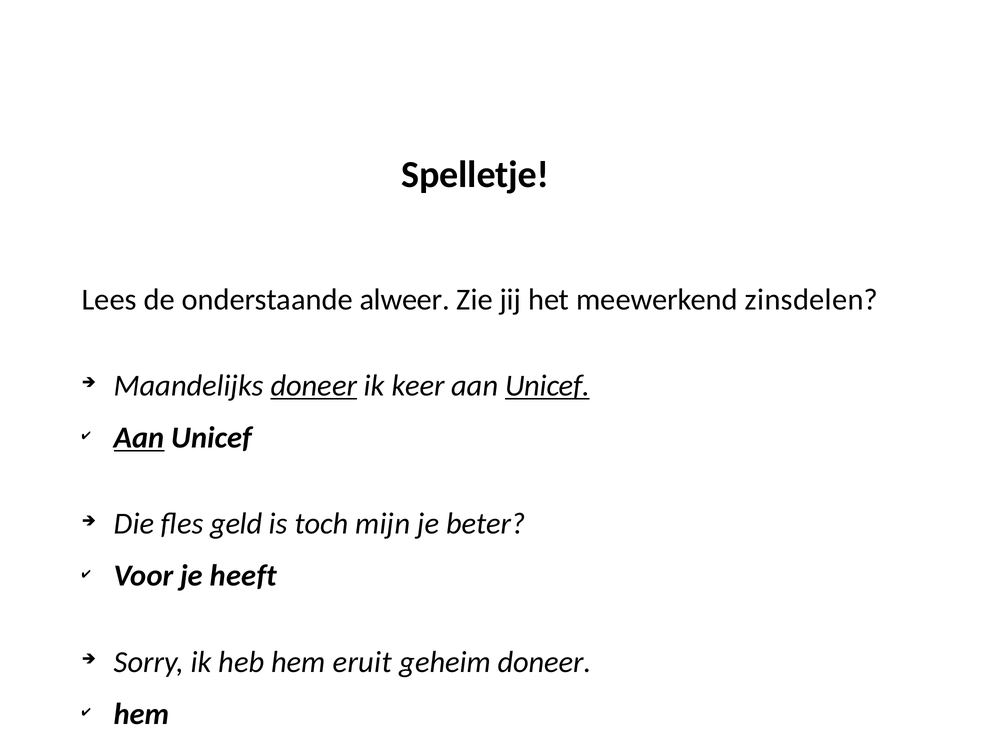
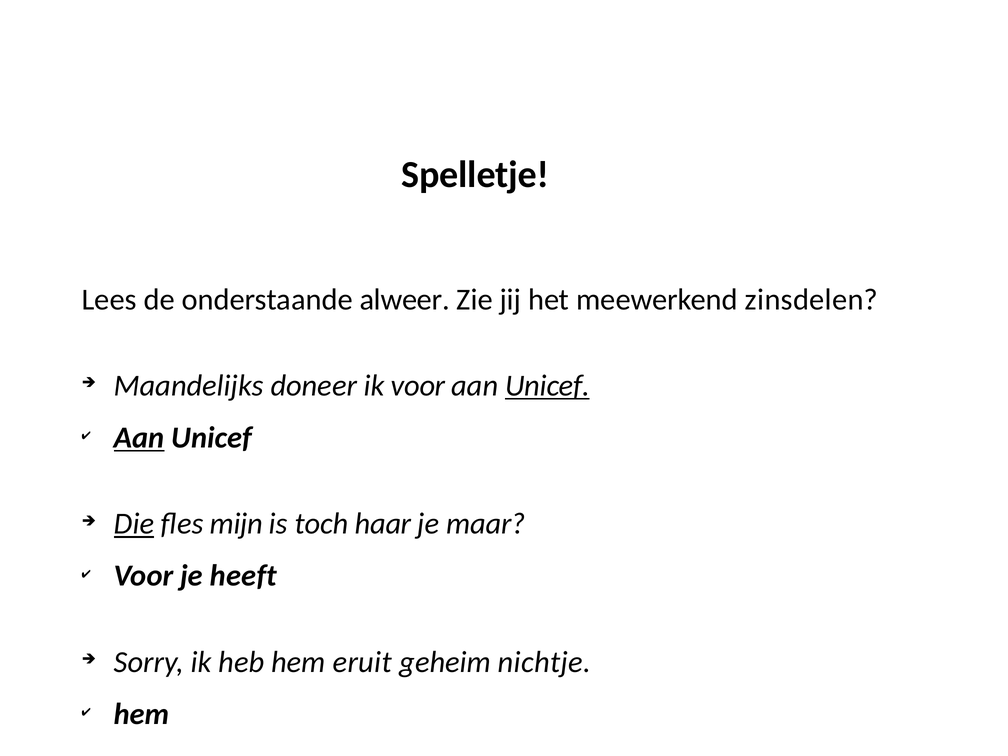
doneer at (314, 386) underline: present -> none
ik keer: keer -> voor
Die underline: none -> present
geld: geld -> mijn
mijn: mijn -> haar
beter: beter -> maar
geheim doneer: doneer -> nichtje
